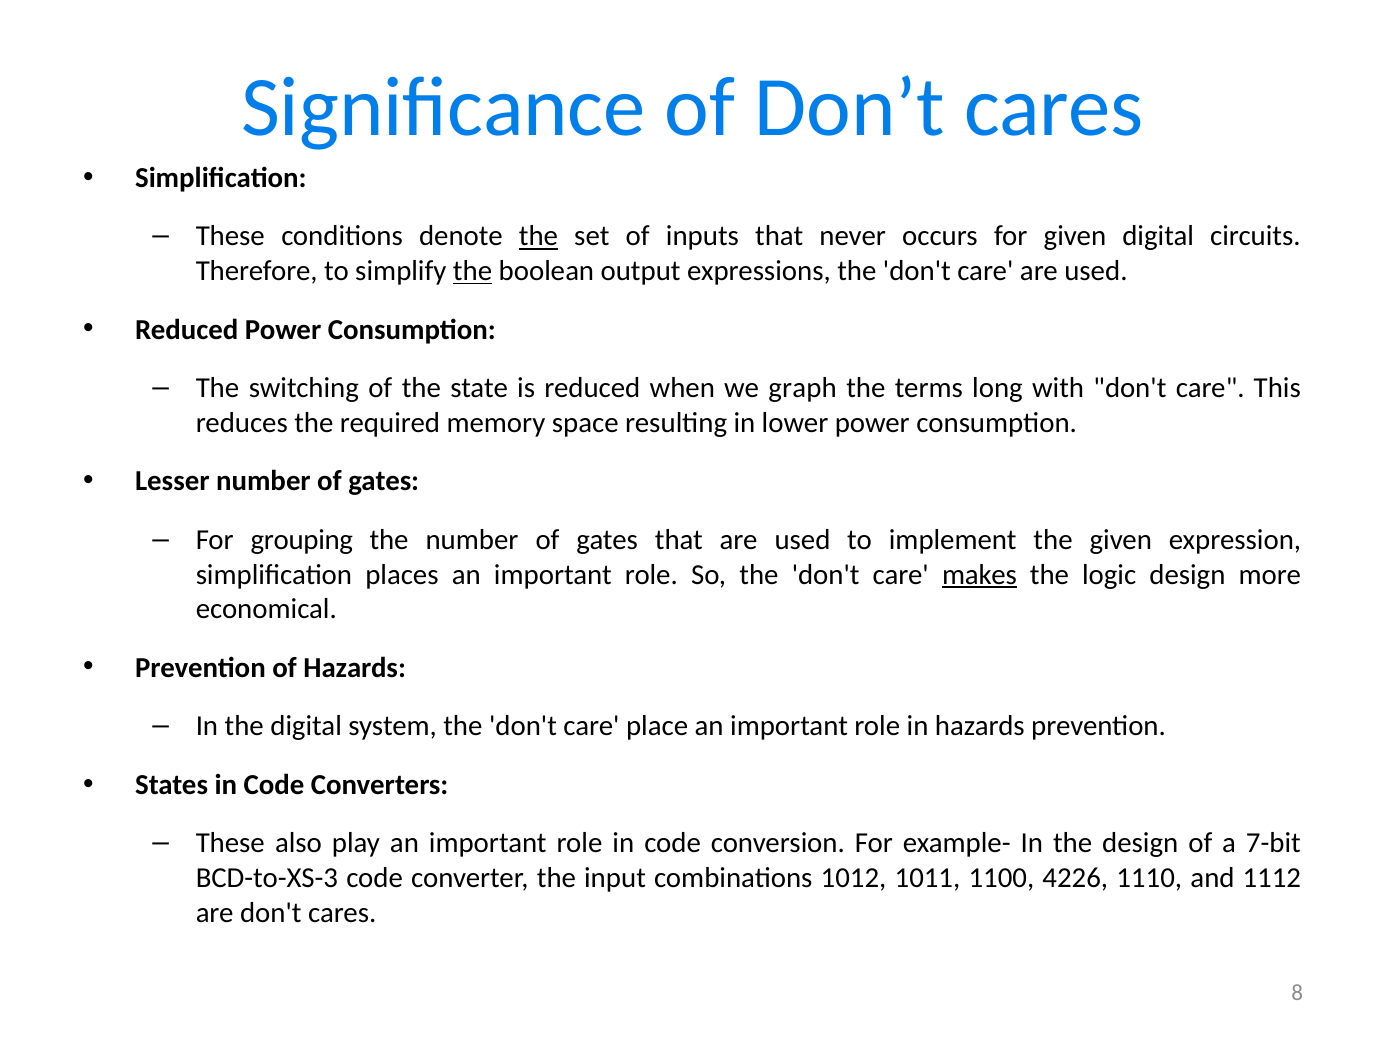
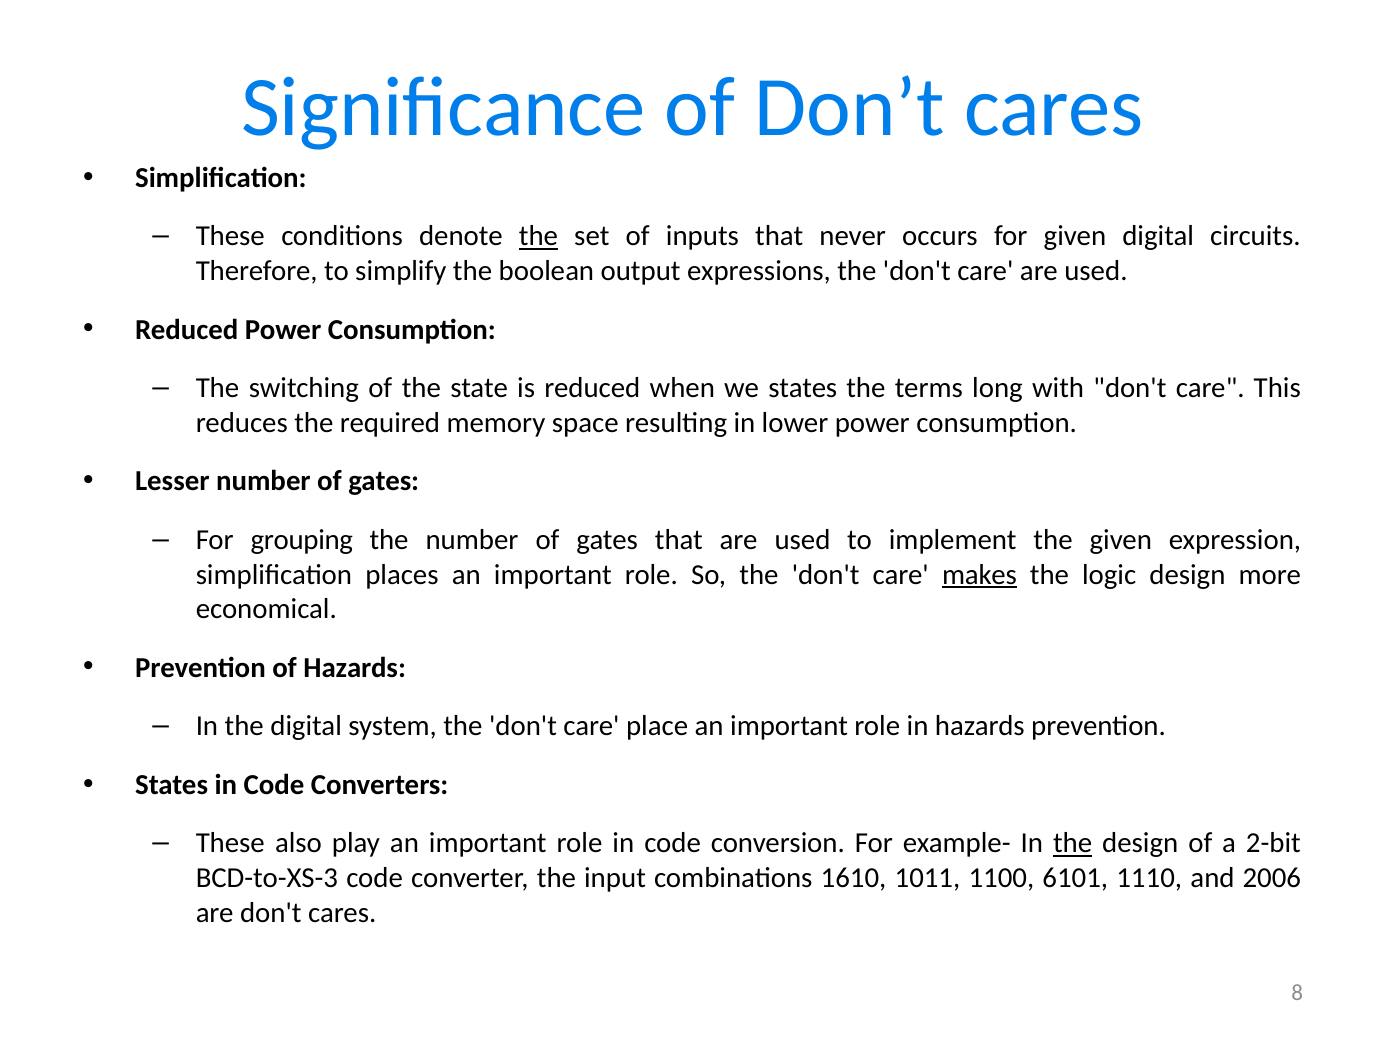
the at (473, 271) underline: present -> none
we graph: graph -> states
the at (1073, 843) underline: none -> present
7-bit: 7-bit -> 2-bit
1012: 1012 -> 1610
4226: 4226 -> 6101
1112: 1112 -> 2006
